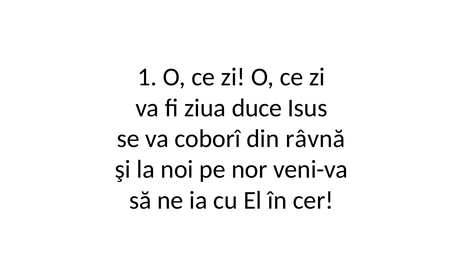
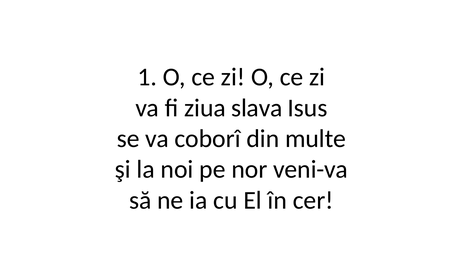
duce: duce -> slava
râvnă: râvnă -> multe
